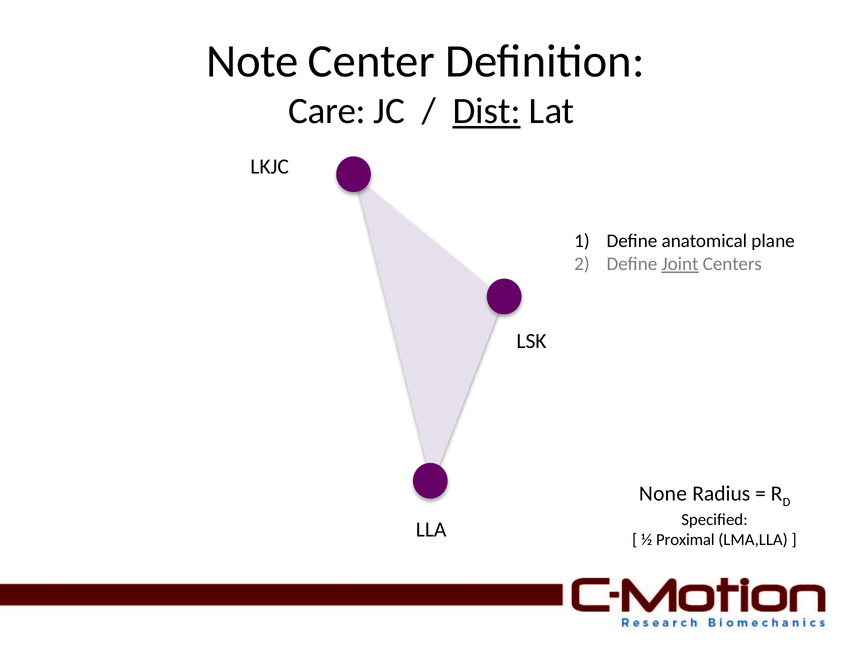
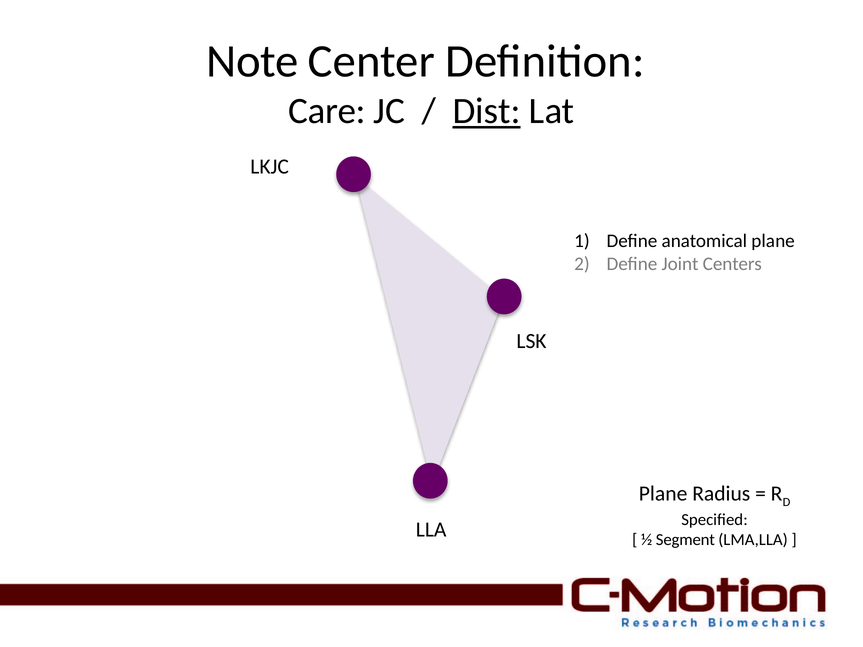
Joint underline: present -> none
None at (663, 494): None -> Plane
Proximal: Proximal -> Segment
